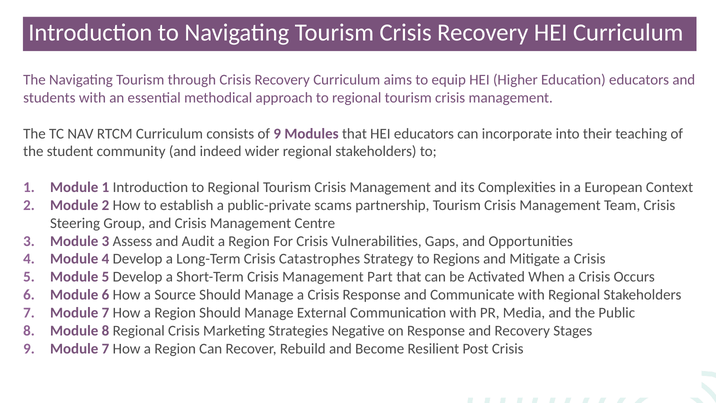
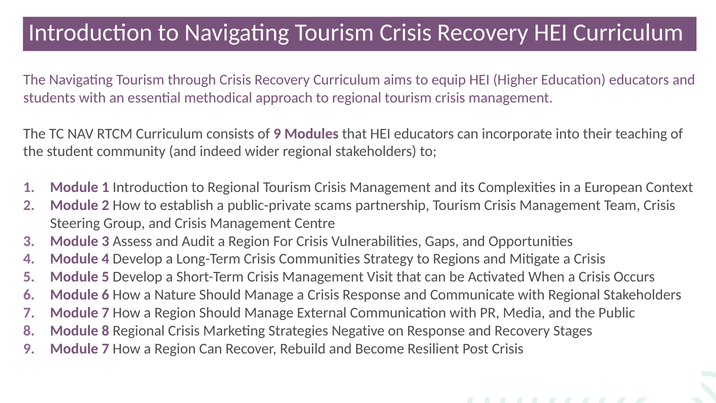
Catastrophes: Catastrophes -> Communities
Part: Part -> Visit
Source: Source -> Nature
